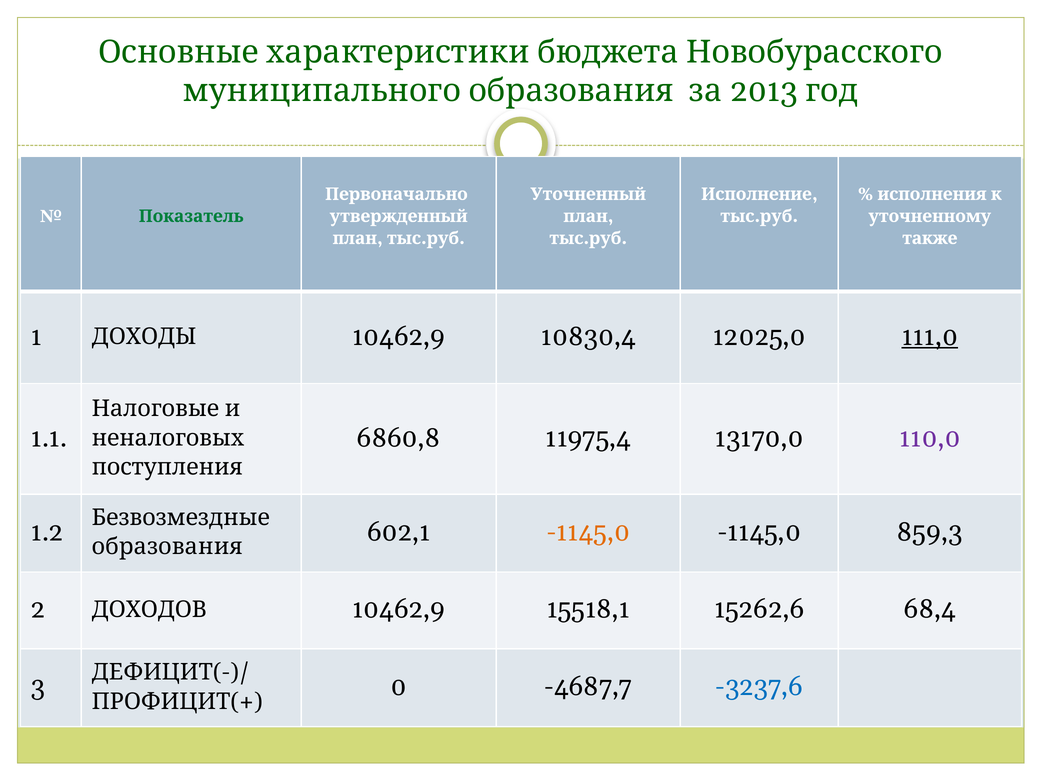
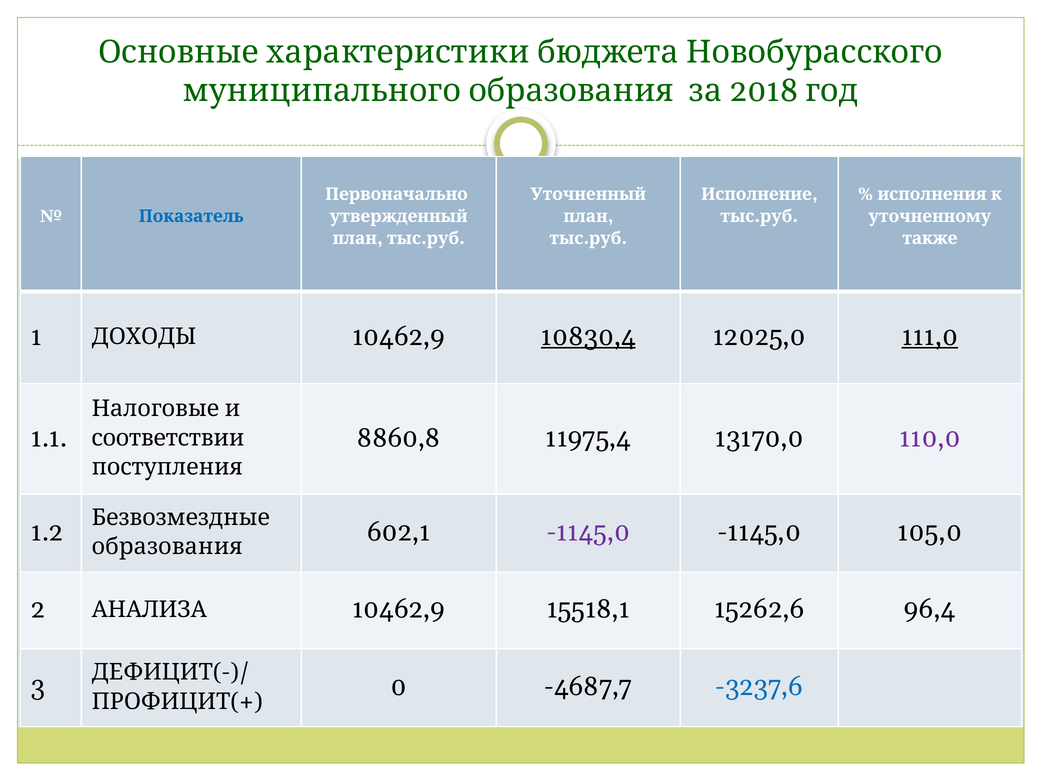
2013: 2013 -> 2018
Показатель colour: green -> blue
10830,4 underline: none -> present
6860,8: 6860,8 -> 8860,8
неналоговых: неналоговых -> соответствии
-1145,0 at (588, 532) colour: orange -> purple
859,3: 859,3 -> 105,0
ДОХОДОВ: ДОХОДОВ -> АНАЛИЗА
68,4: 68,4 -> 96,4
